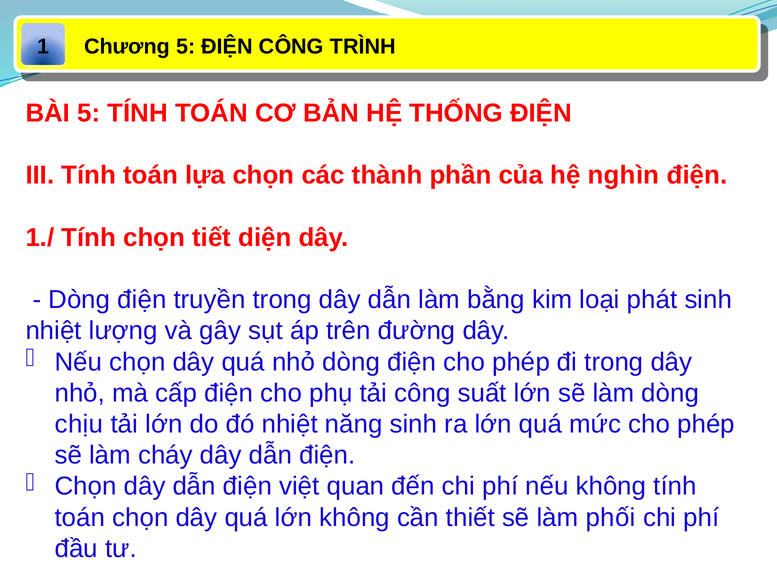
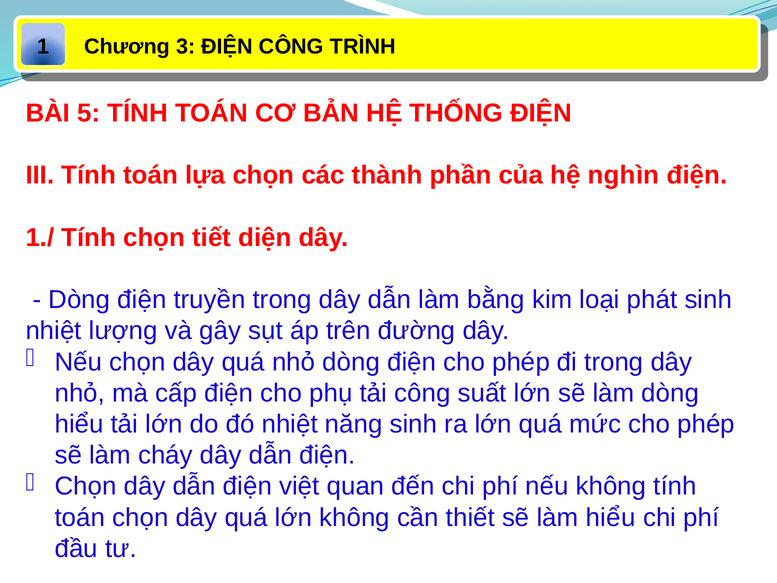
Chương 5: 5 -> 3
chịu at (79, 424): chịu -> hiểu
làm phối: phối -> hiểu
